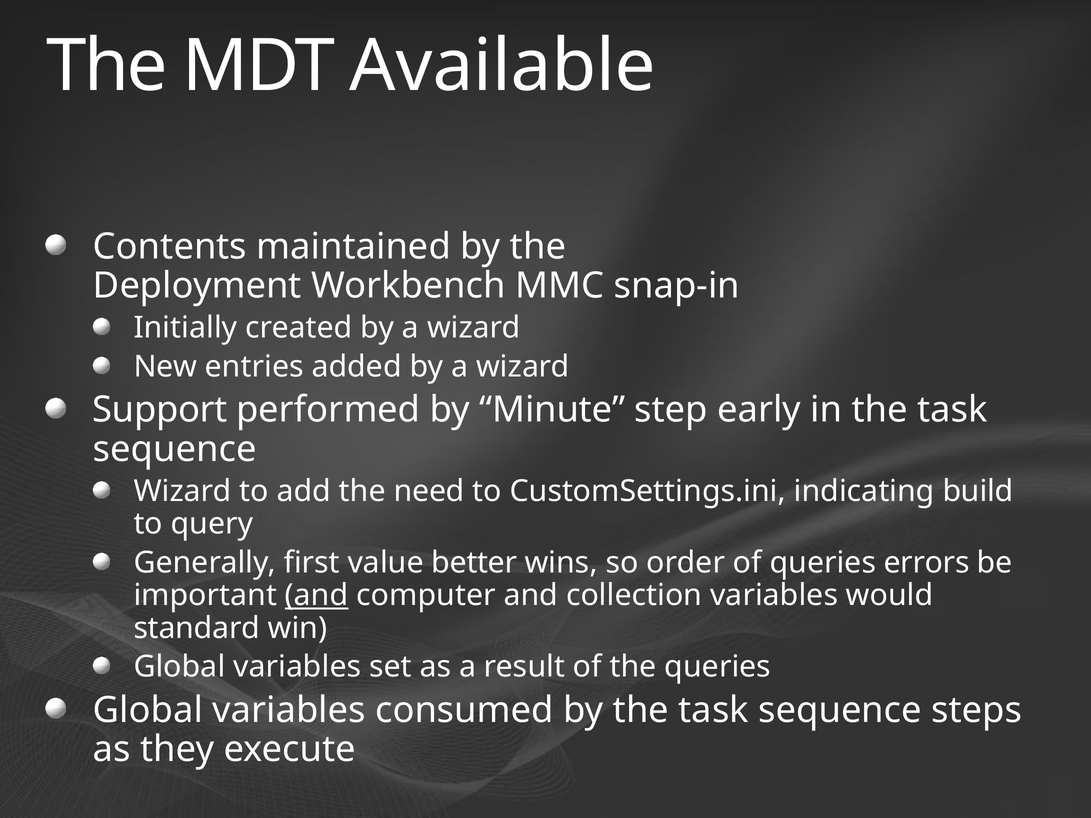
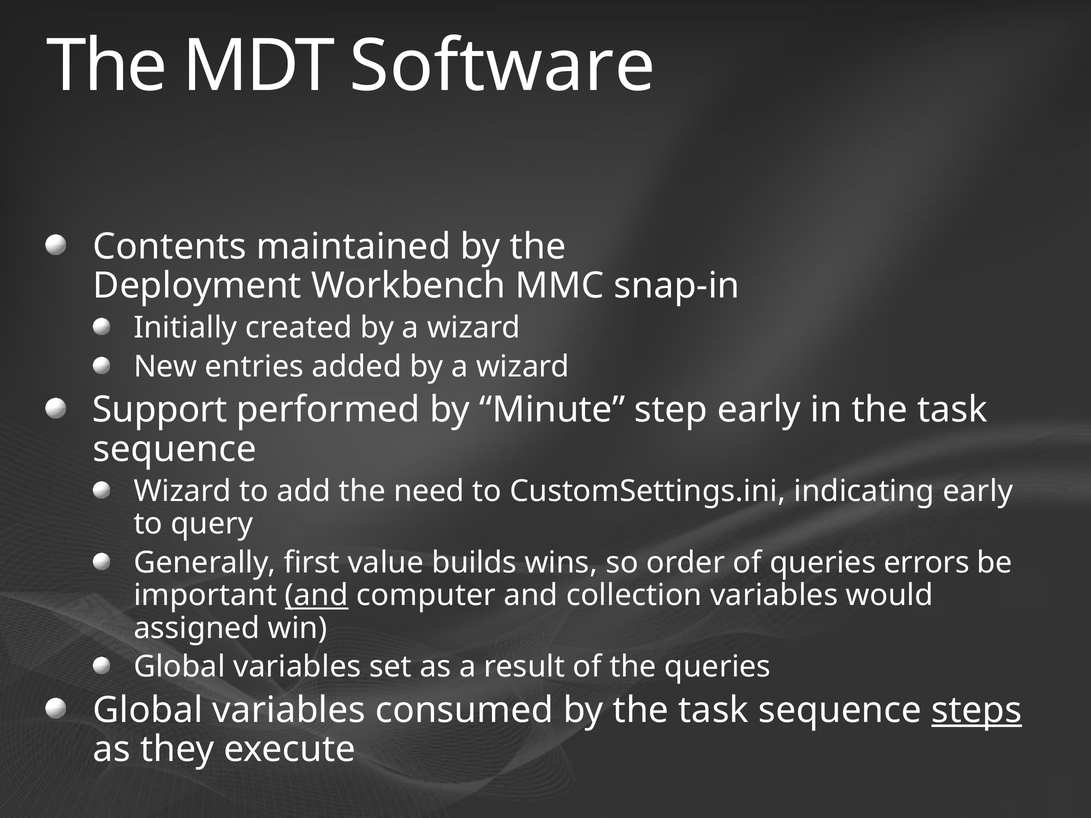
Available: Available -> Software
indicating build: build -> early
better: better -> builds
standard: standard -> assigned
steps underline: none -> present
